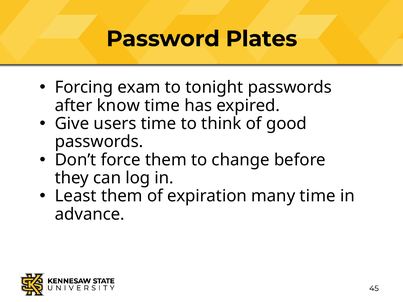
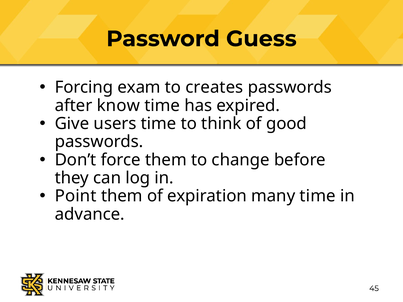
Plates: Plates -> Guess
tonight: tonight -> creates
Least: Least -> Point
